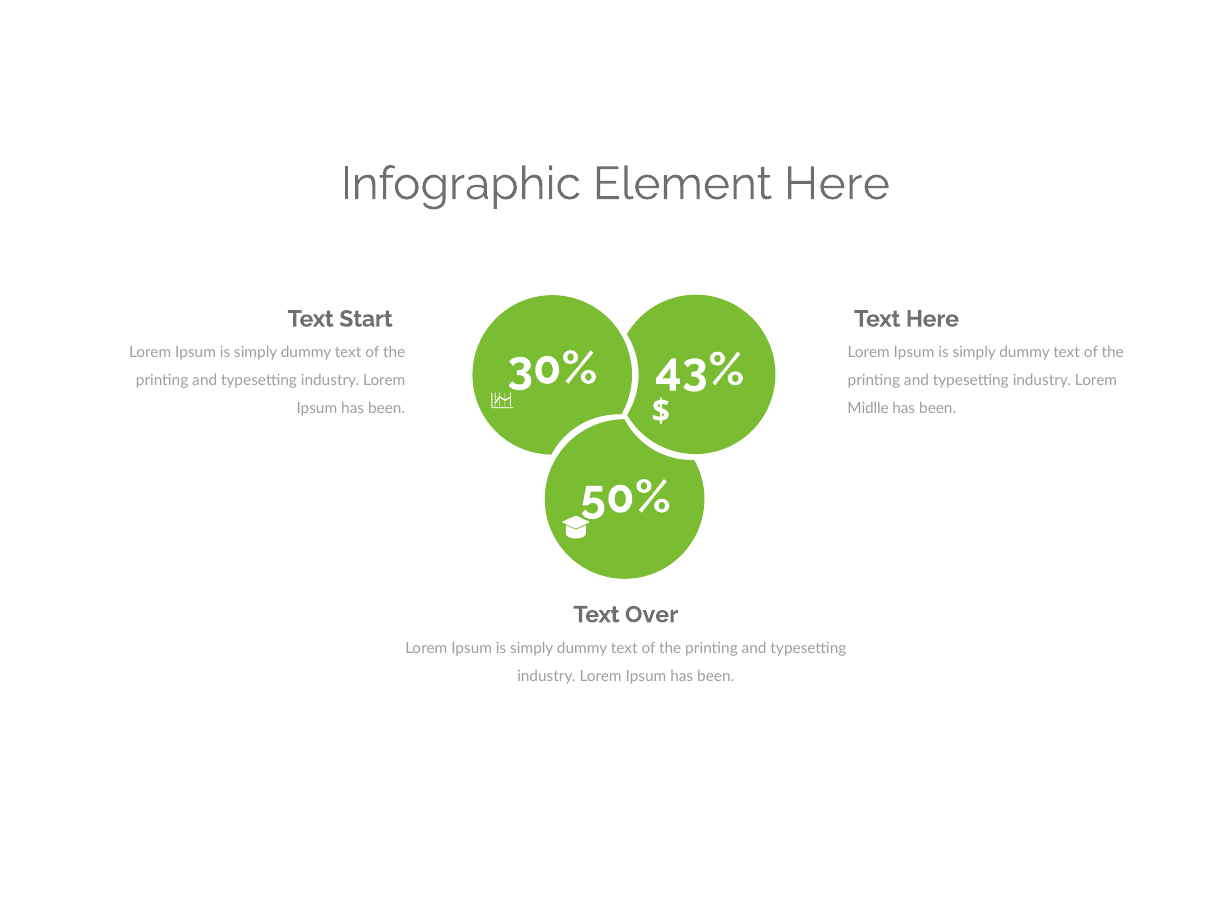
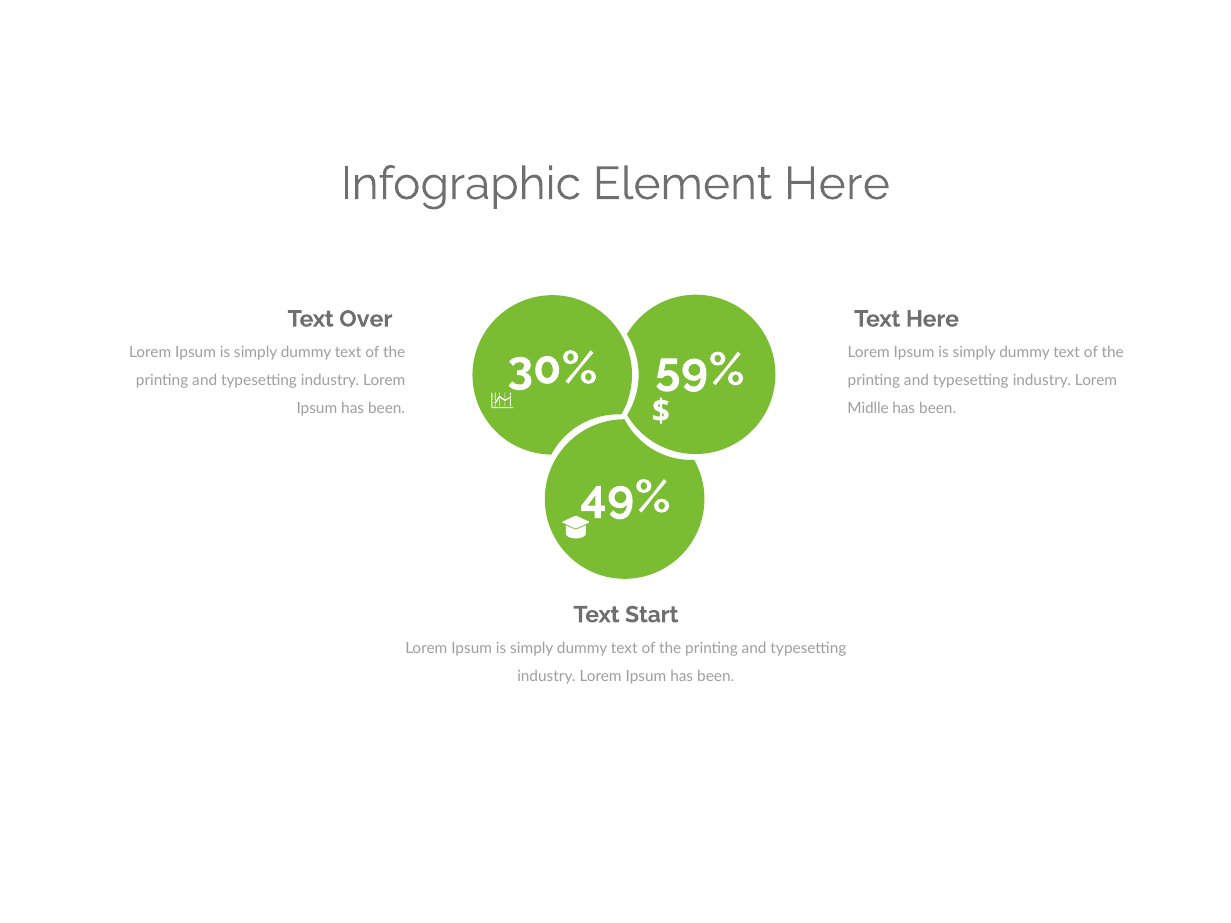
Start: Start -> Over
43%: 43% -> 59%
50%: 50% -> 49%
Over: Over -> Start
